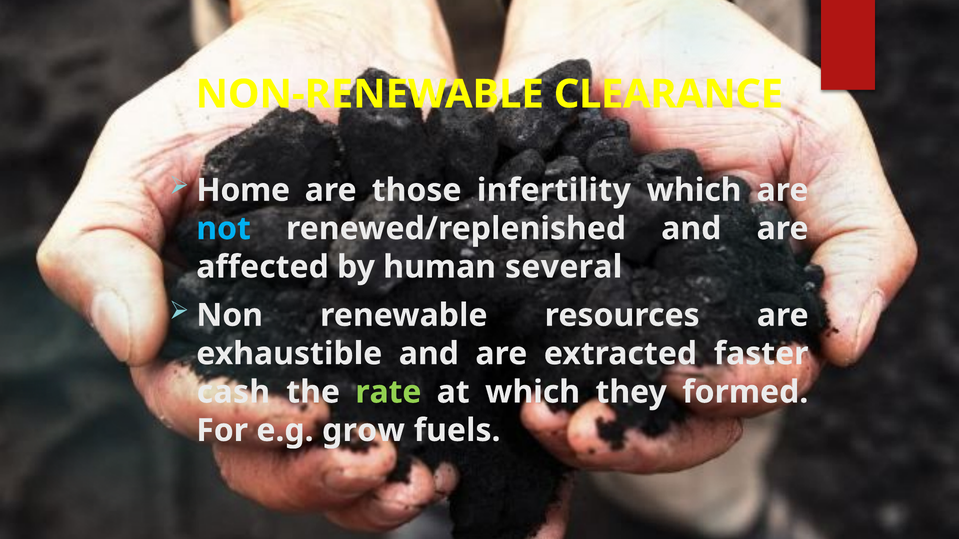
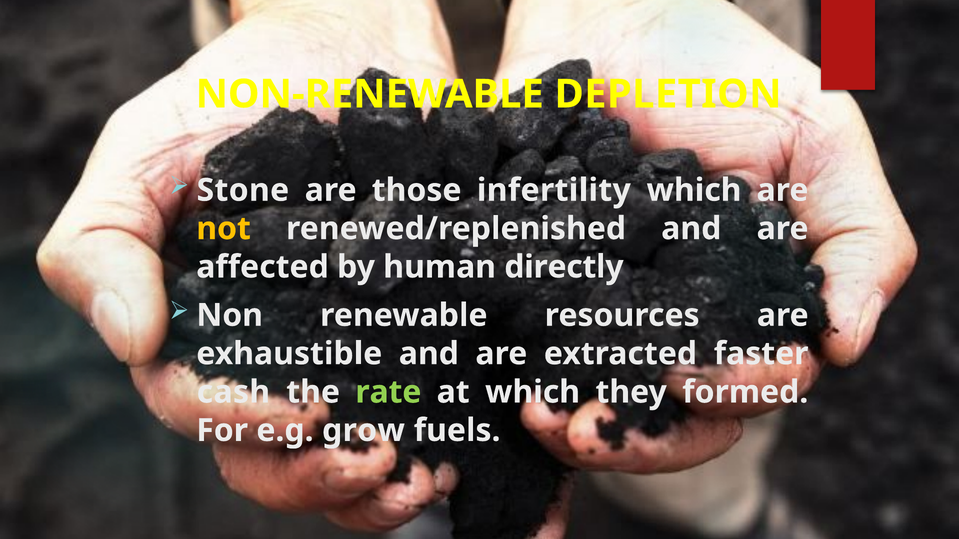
CLEARANCE: CLEARANCE -> DEPLETION
Home: Home -> Stone
not colour: light blue -> yellow
several: several -> directly
